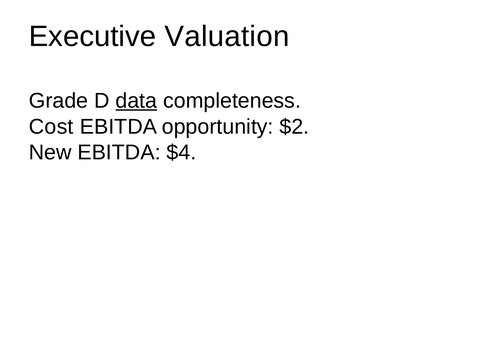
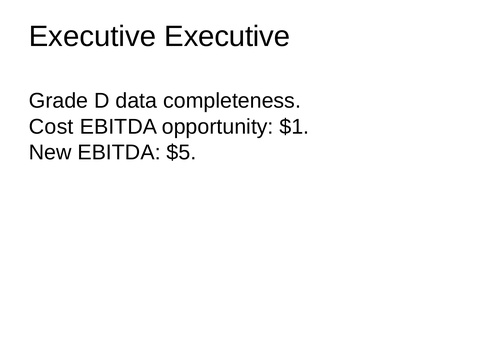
Executive Valuation: Valuation -> Executive
data underline: present -> none
$2: $2 -> $1
$4: $4 -> $5
